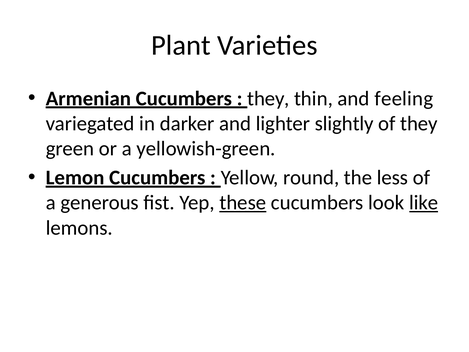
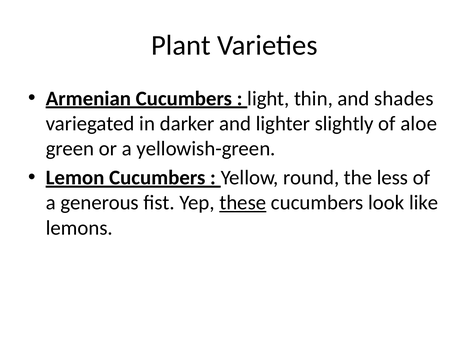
they at (268, 98): they -> light
feeling: feeling -> shades
of they: they -> aloe
like underline: present -> none
